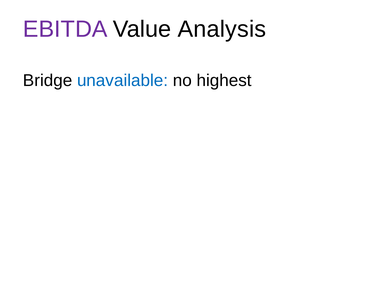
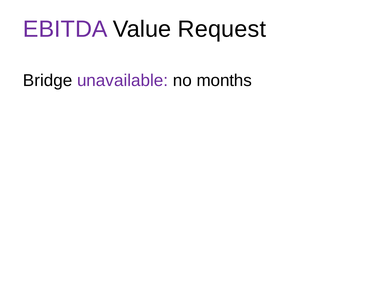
Analysis: Analysis -> Request
unavailable colour: blue -> purple
highest: highest -> months
